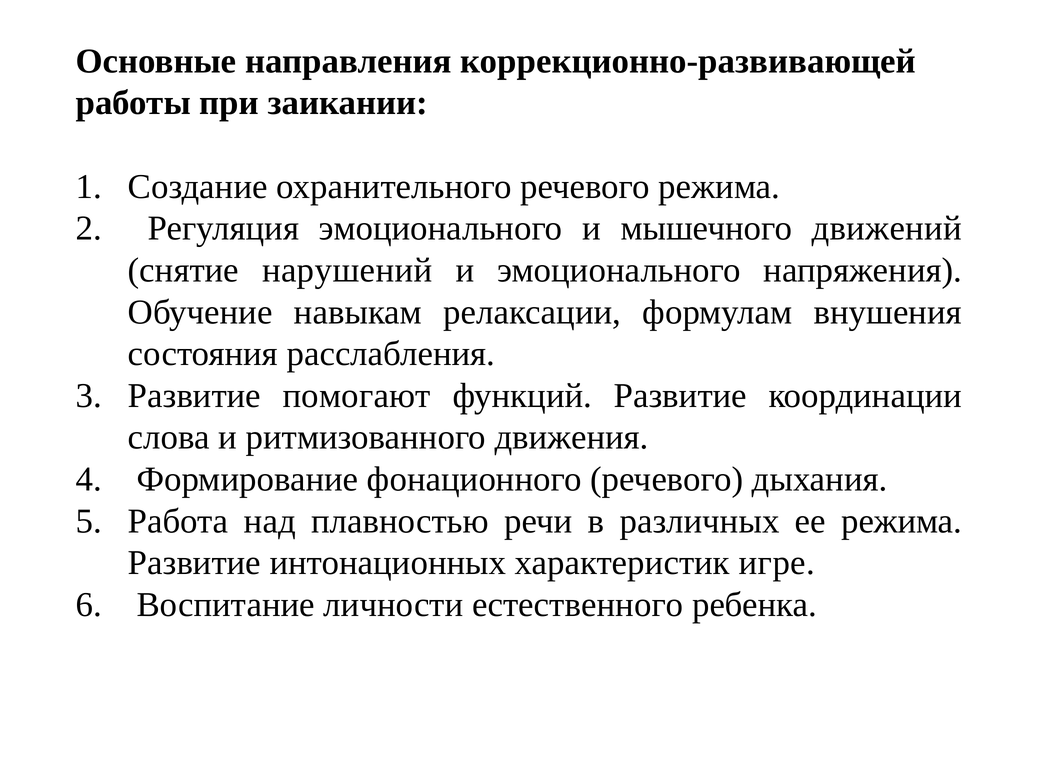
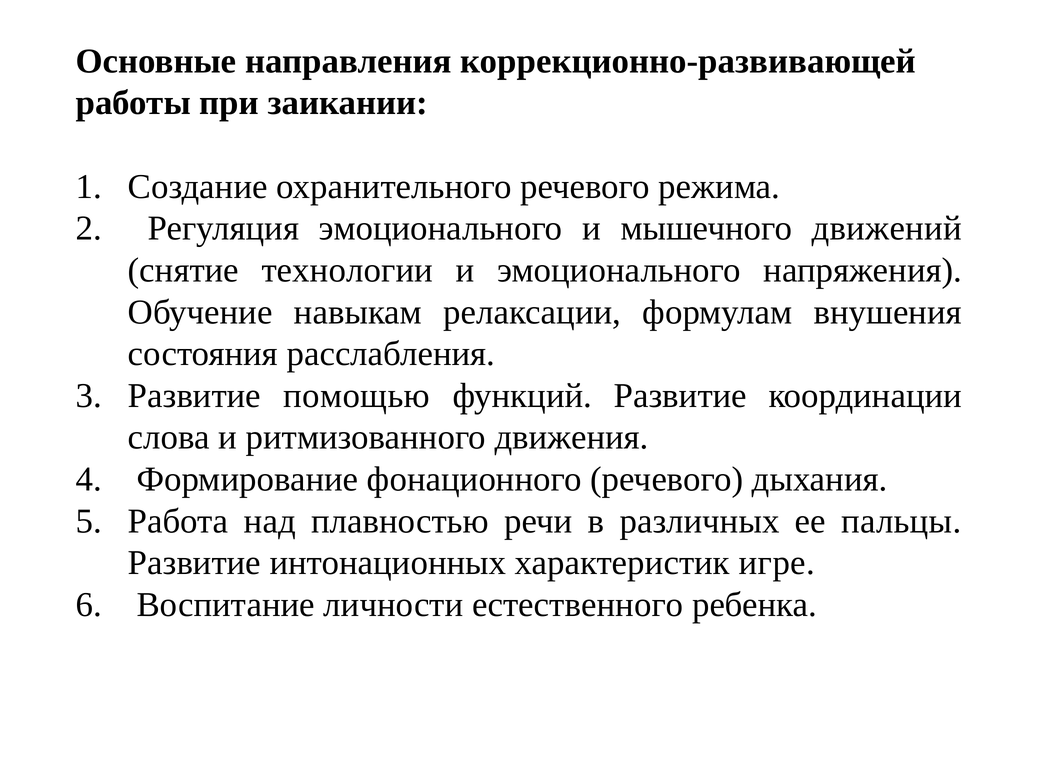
нарушений: нарушений -> технологии
помогают: помогают -> помощью
ее режима: режима -> пальцы
